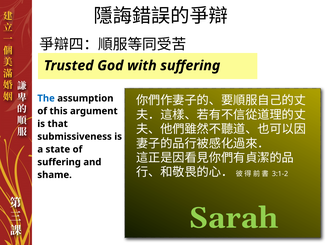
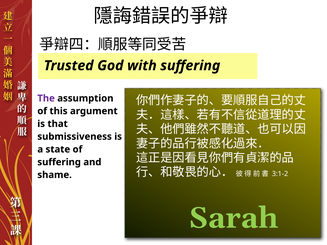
The colour: blue -> purple
